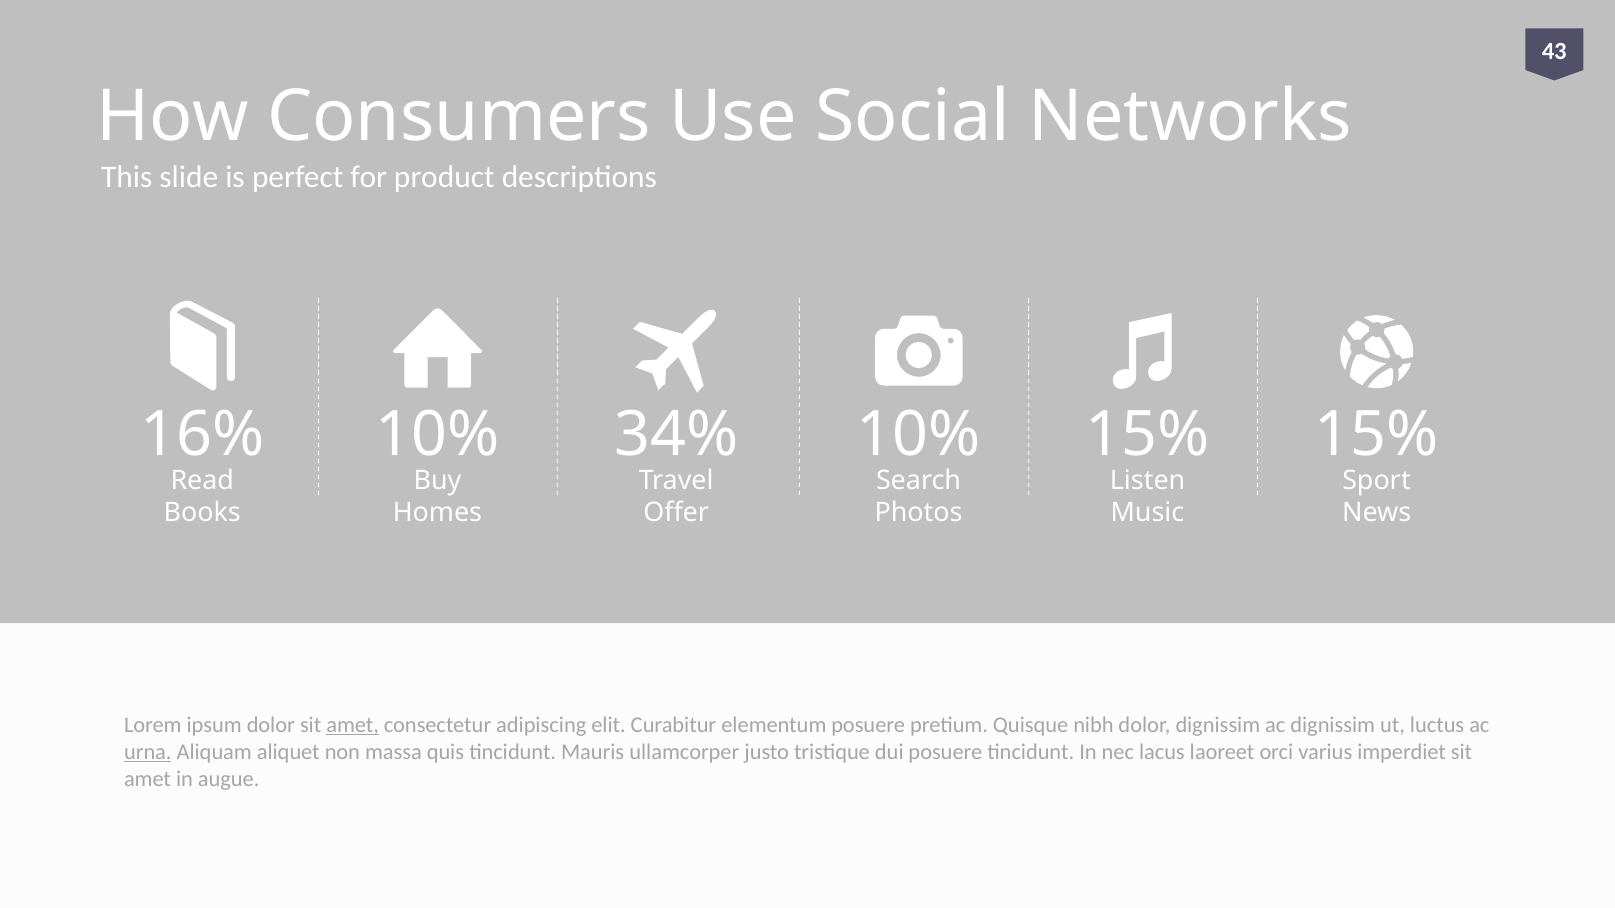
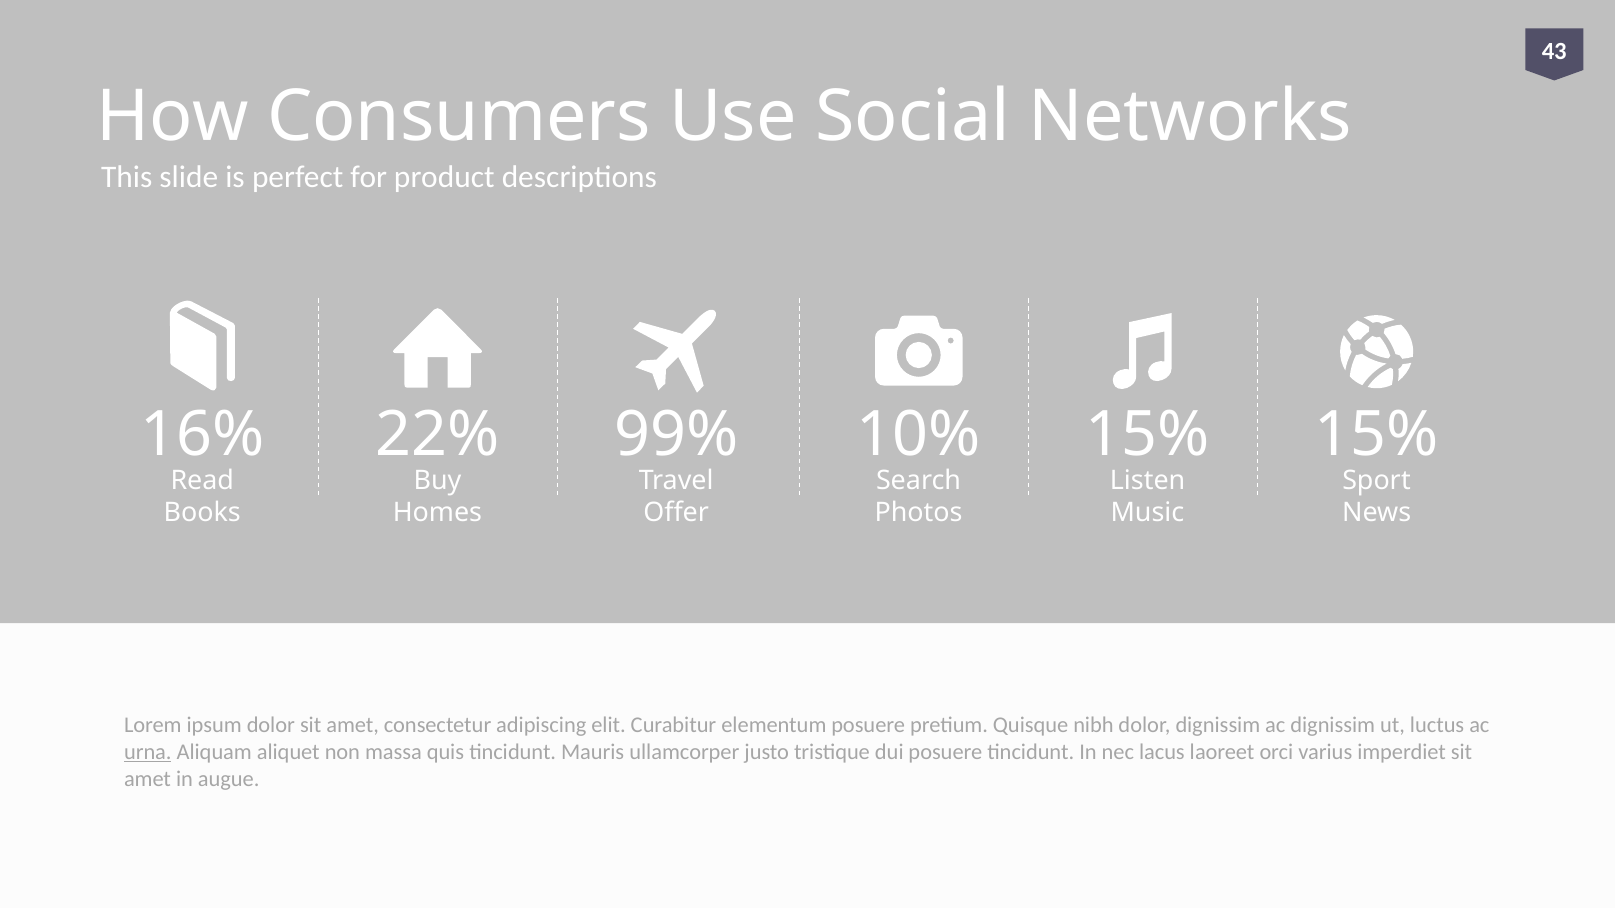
10% at (438, 435): 10% -> 22%
34%: 34% -> 99%
amet at (353, 726) underline: present -> none
